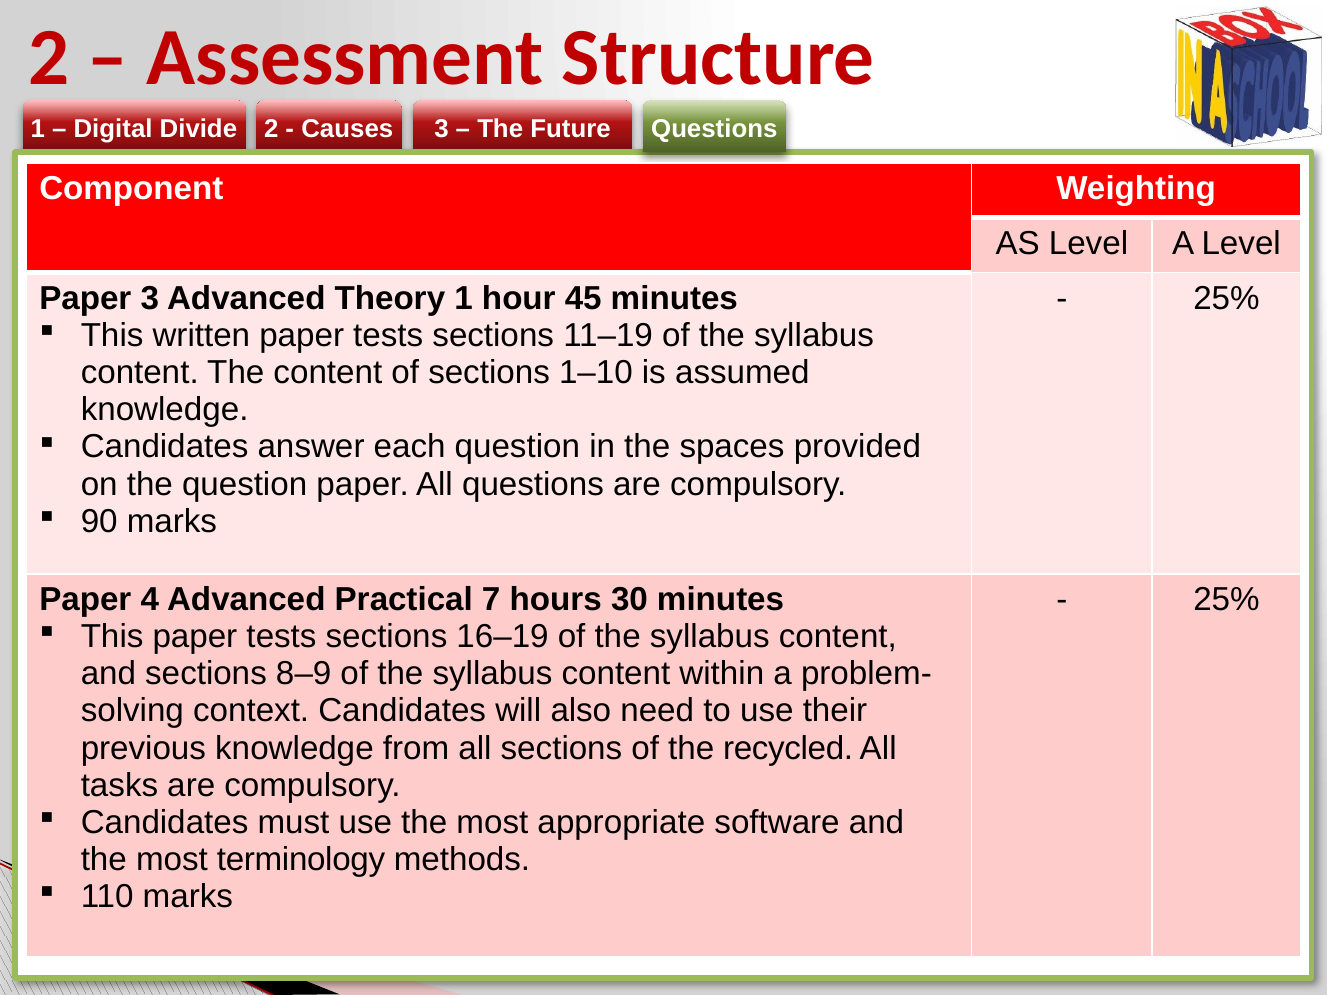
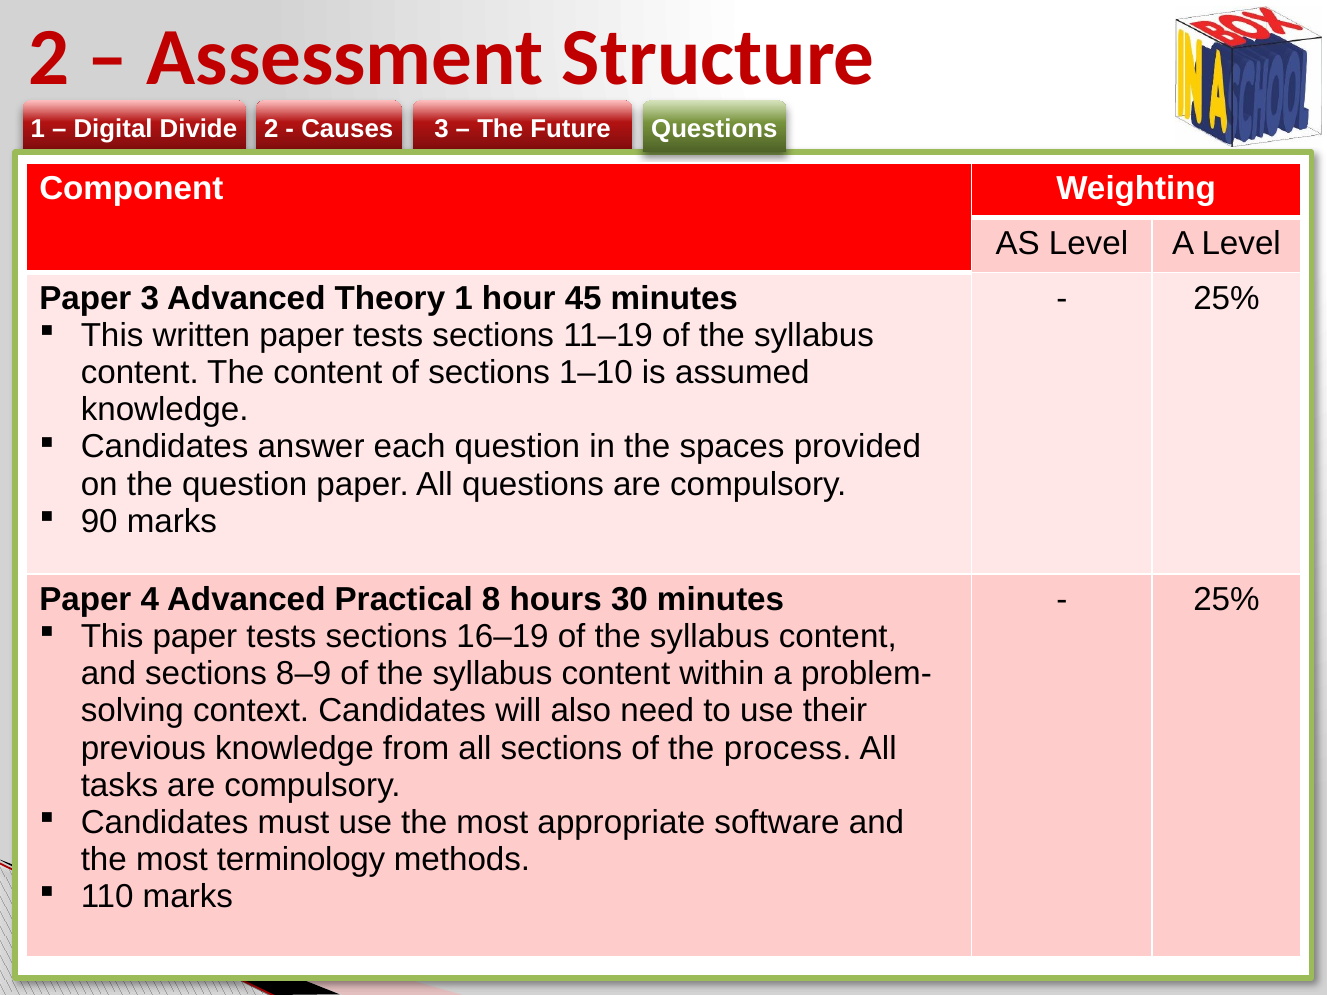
7: 7 -> 8
recycled: recycled -> process
